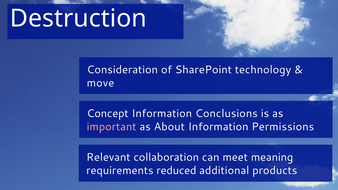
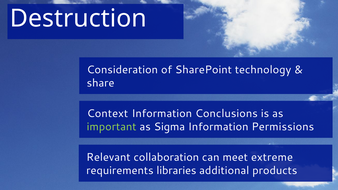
move: move -> share
Concept: Concept -> Context
important colour: pink -> light green
About: About -> Sigma
meaning: meaning -> extreme
reduced: reduced -> libraries
